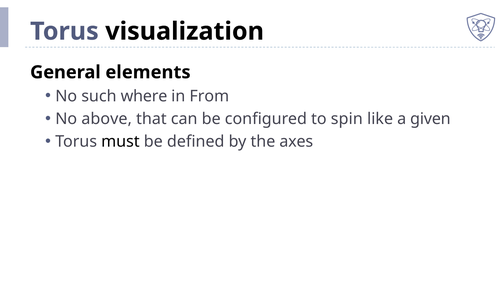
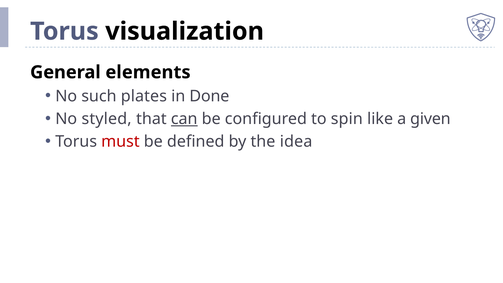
where: where -> plates
From: From -> Done
above: above -> styled
can underline: none -> present
must colour: black -> red
axes: axes -> idea
